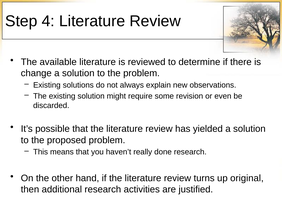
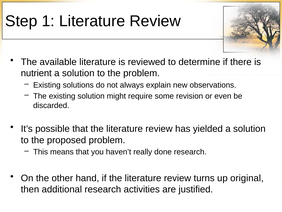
4: 4 -> 1
change: change -> nutrient
